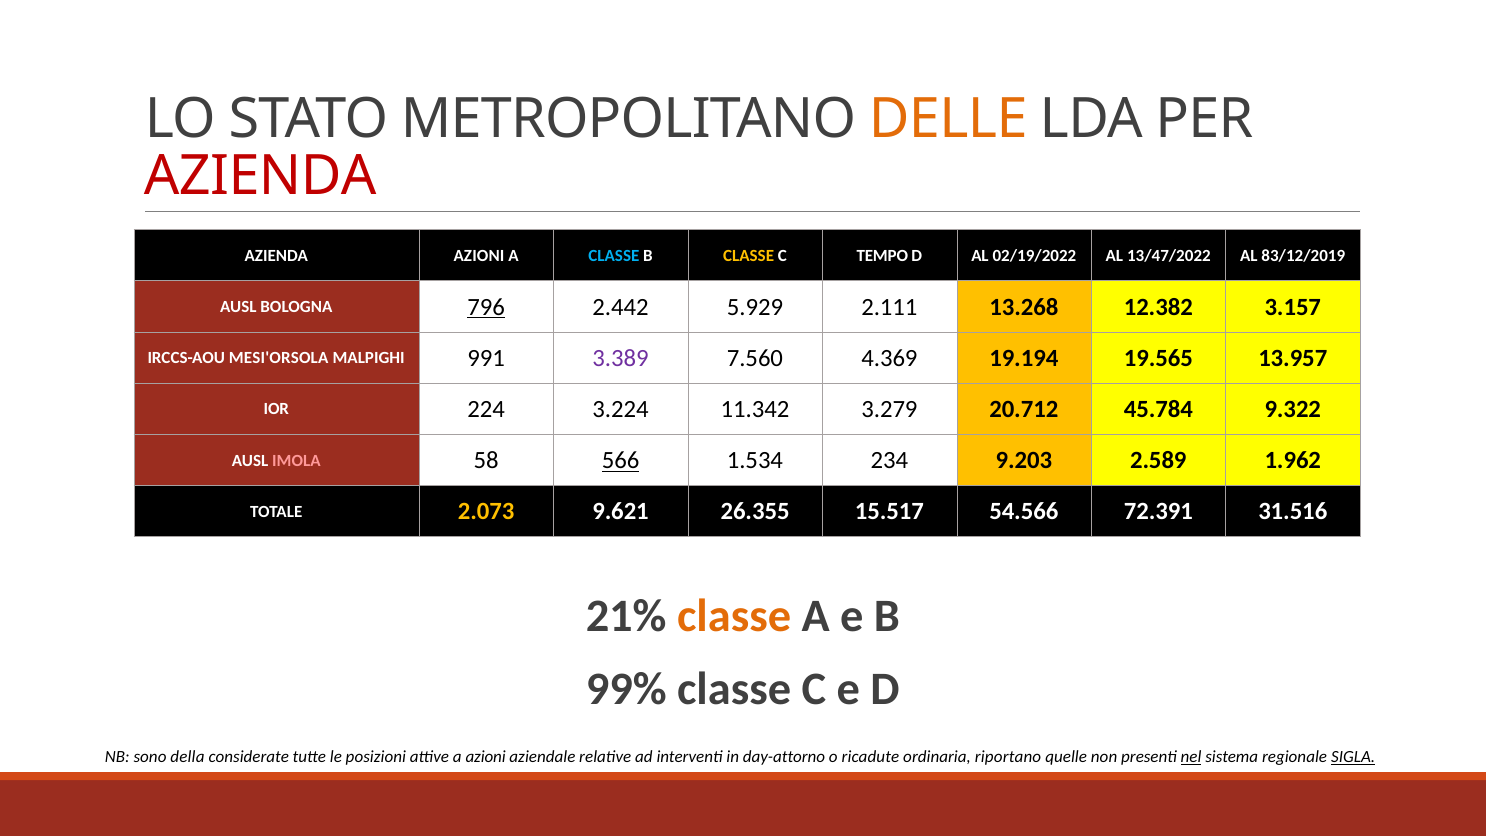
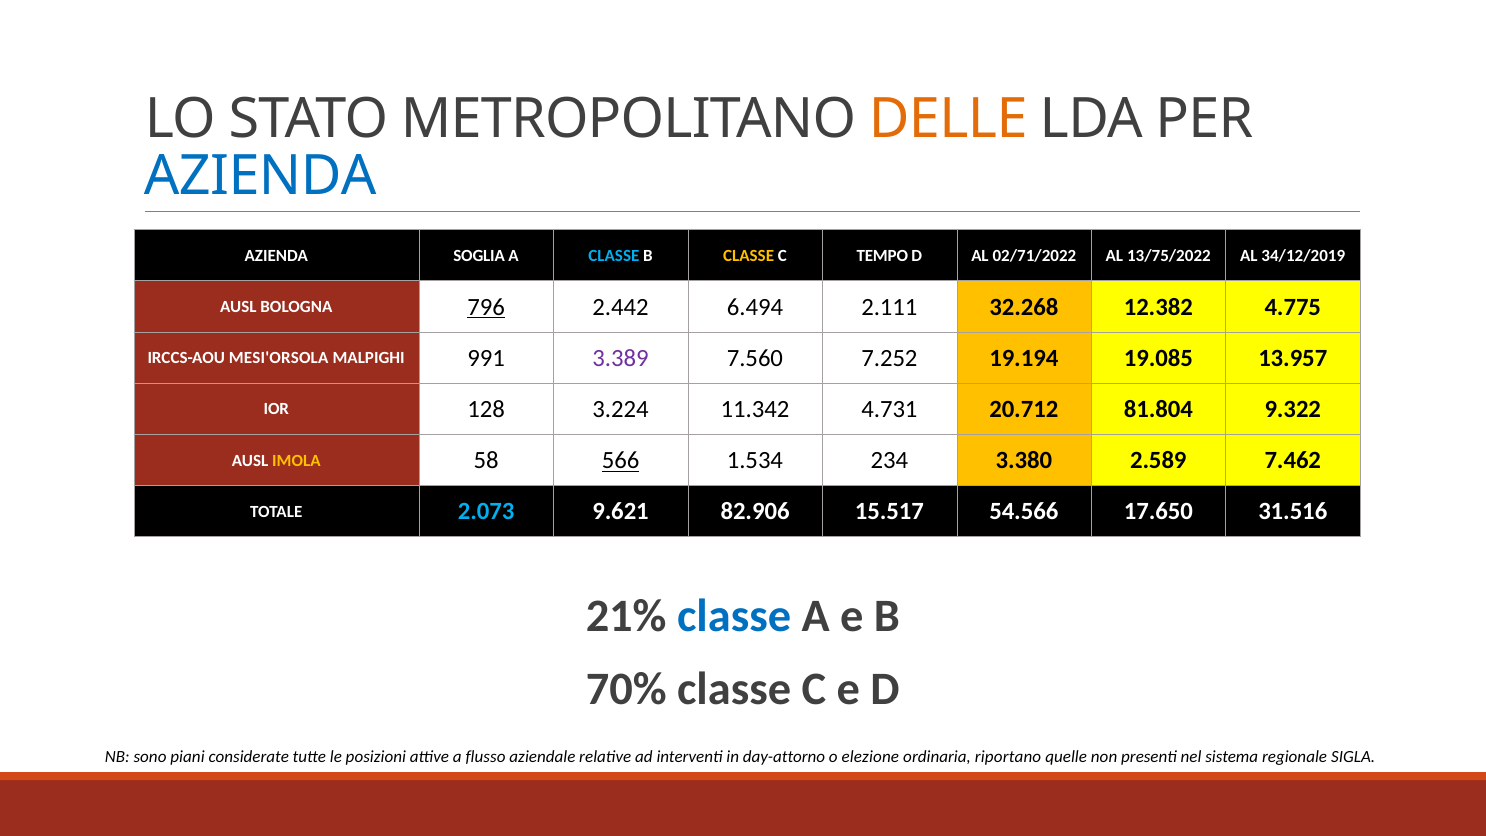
AZIENDA at (260, 176) colour: red -> blue
AZIENDA AZIONI: AZIONI -> SOGLIA
02/19/2022: 02/19/2022 -> 02/71/2022
13/47/2022: 13/47/2022 -> 13/75/2022
83/12/2019: 83/12/2019 -> 34/12/2019
5.929: 5.929 -> 6.494
13.268: 13.268 -> 32.268
3.157: 3.157 -> 4.775
4.369: 4.369 -> 7.252
19.565: 19.565 -> 19.085
224: 224 -> 128
3.279: 3.279 -> 4.731
45.784: 45.784 -> 81.804
IMOLA colour: pink -> yellow
9.203: 9.203 -> 3.380
1.962: 1.962 -> 7.462
2.073 colour: yellow -> light blue
26.355: 26.355 -> 82.906
72.391: 72.391 -> 17.650
classe at (734, 616) colour: orange -> blue
99%: 99% -> 70%
della: della -> piani
a azioni: azioni -> flusso
ricadute: ricadute -> elezione
nel underline: present -> none
SIGLA underline: present -> none
